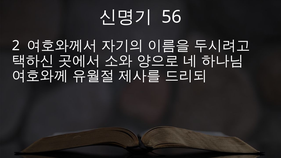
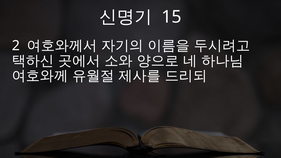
56: 56 -> 15
